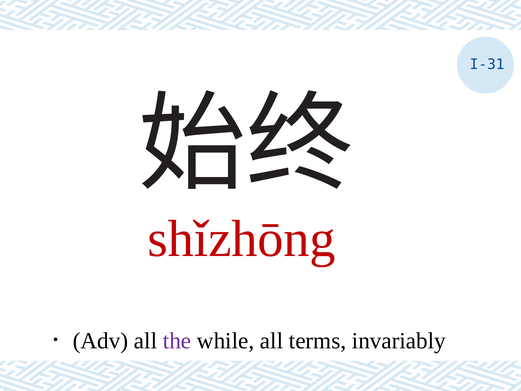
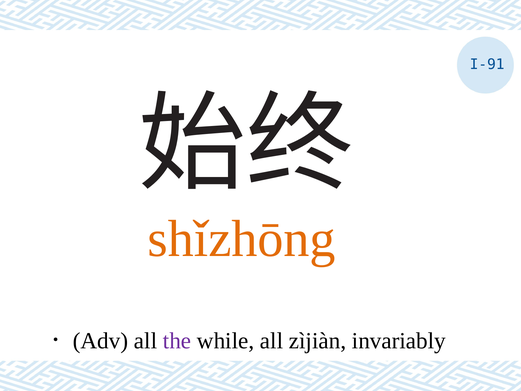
I-31: I-31 -> I-91
shǐzhōng colour: red -> orange
terms: terms -> zìjiàn
